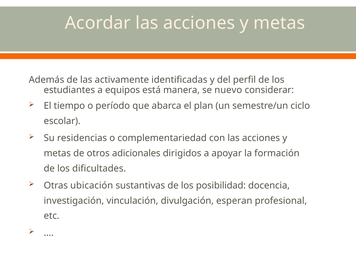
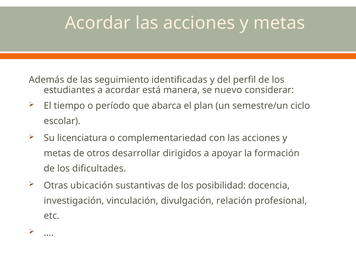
activamente: activamente -> seguimiento
a equipos: equipos -> acordar
residencias: residencias -> licenciatura
adicionales: adicionales -> desarrollar
esperan: esperan -> relación
